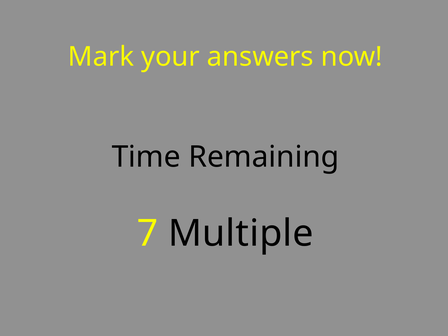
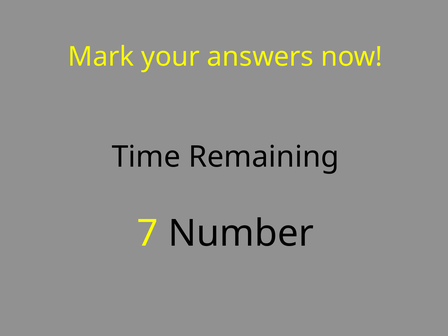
Multiple: Multiple -> Number
